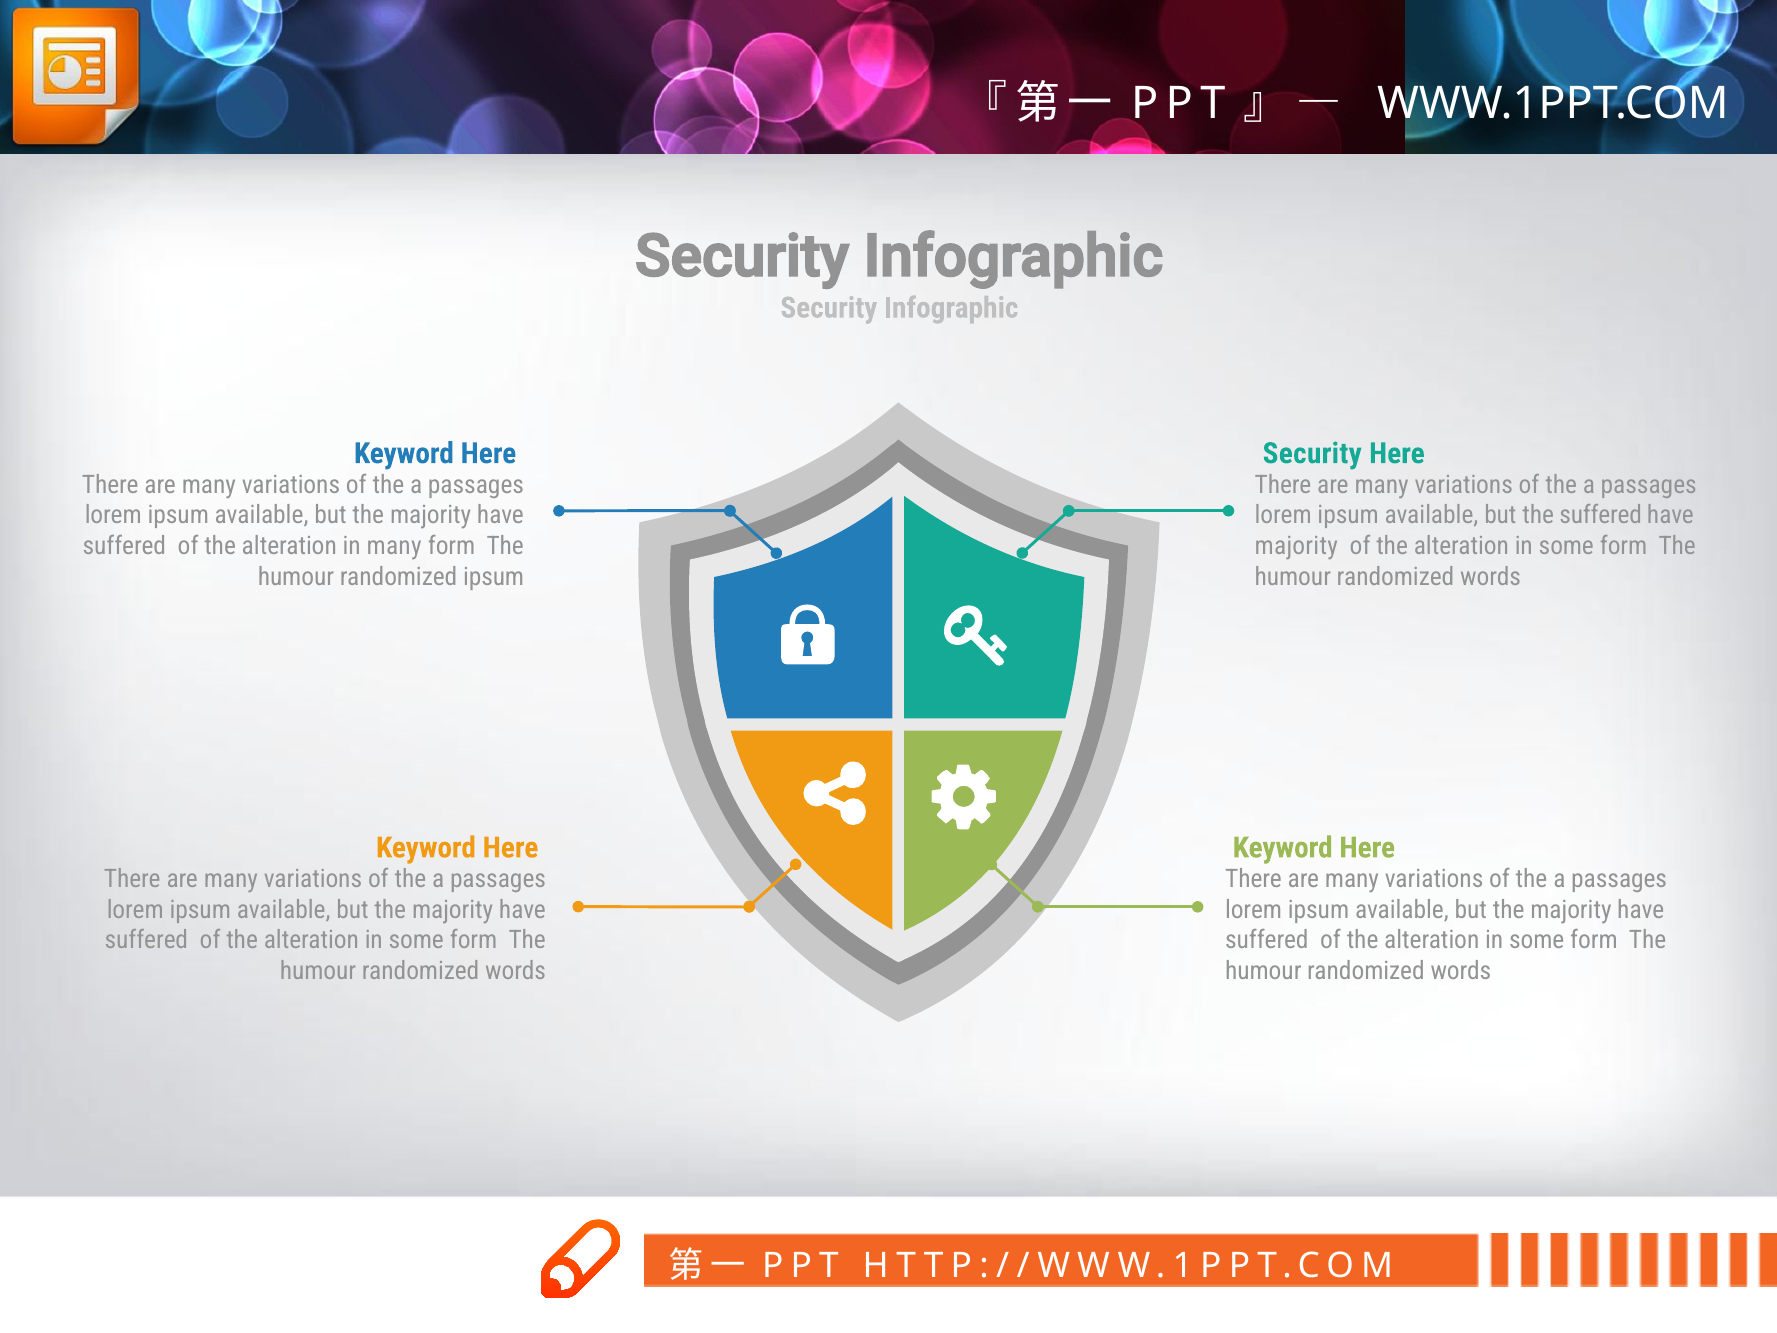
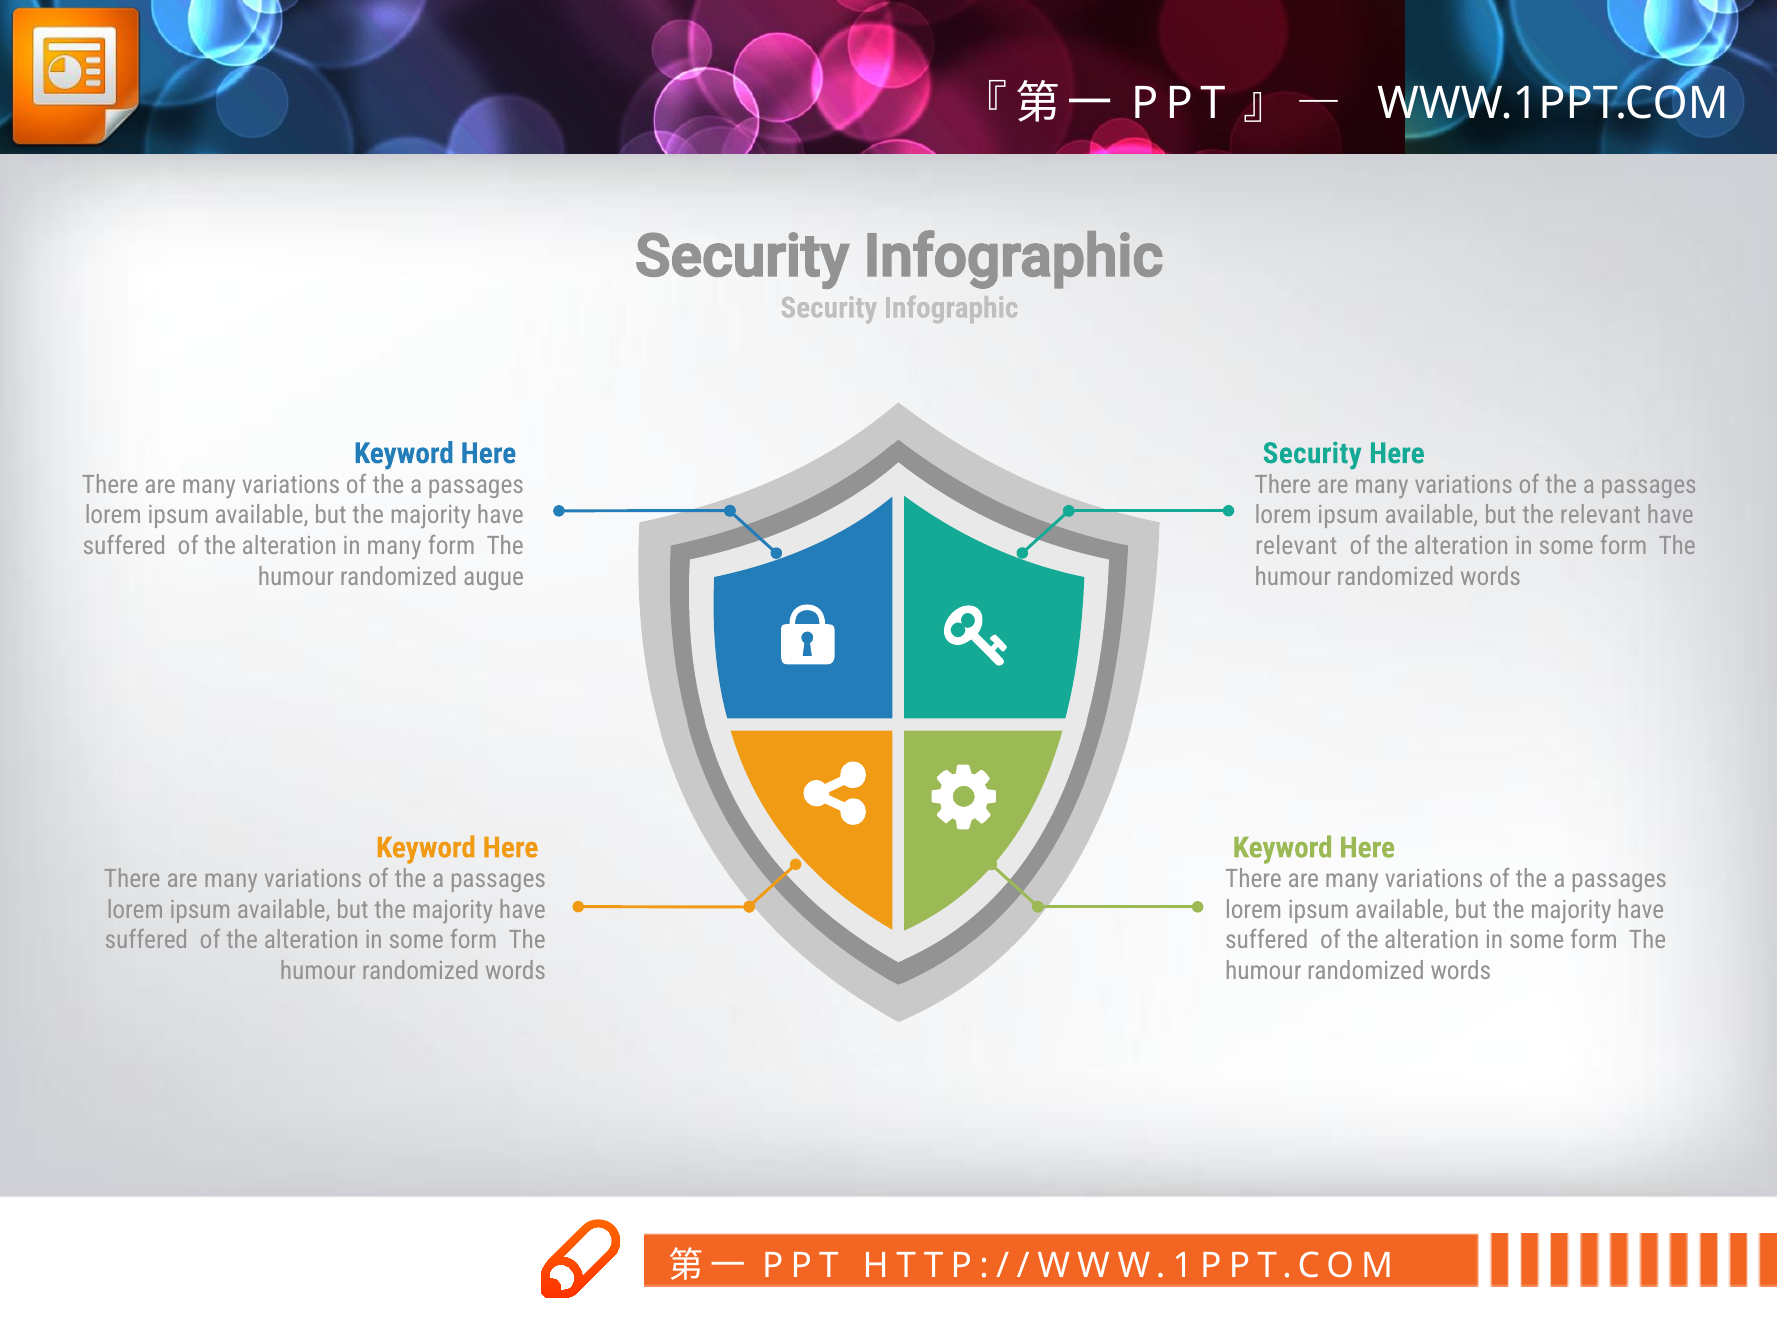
the suffered: suffered -> relevant
majority at (1296, 546): majority -> relevant
randomized ipsum: ipsum -> augue
